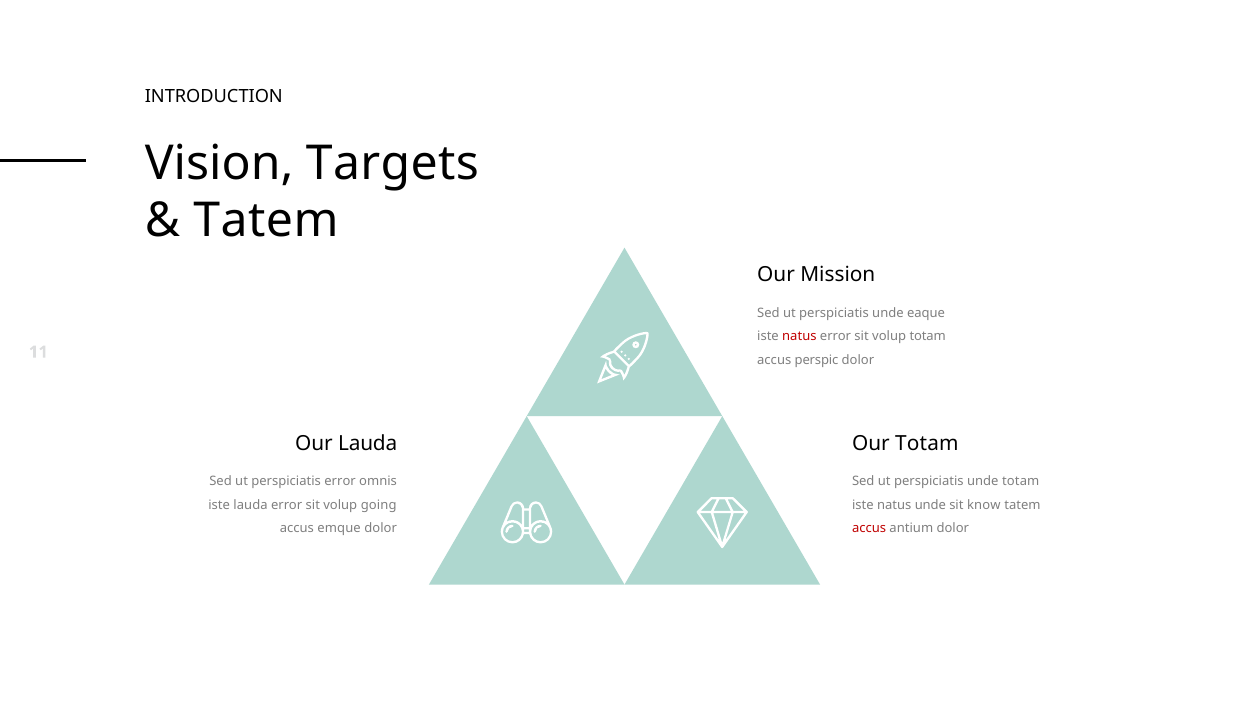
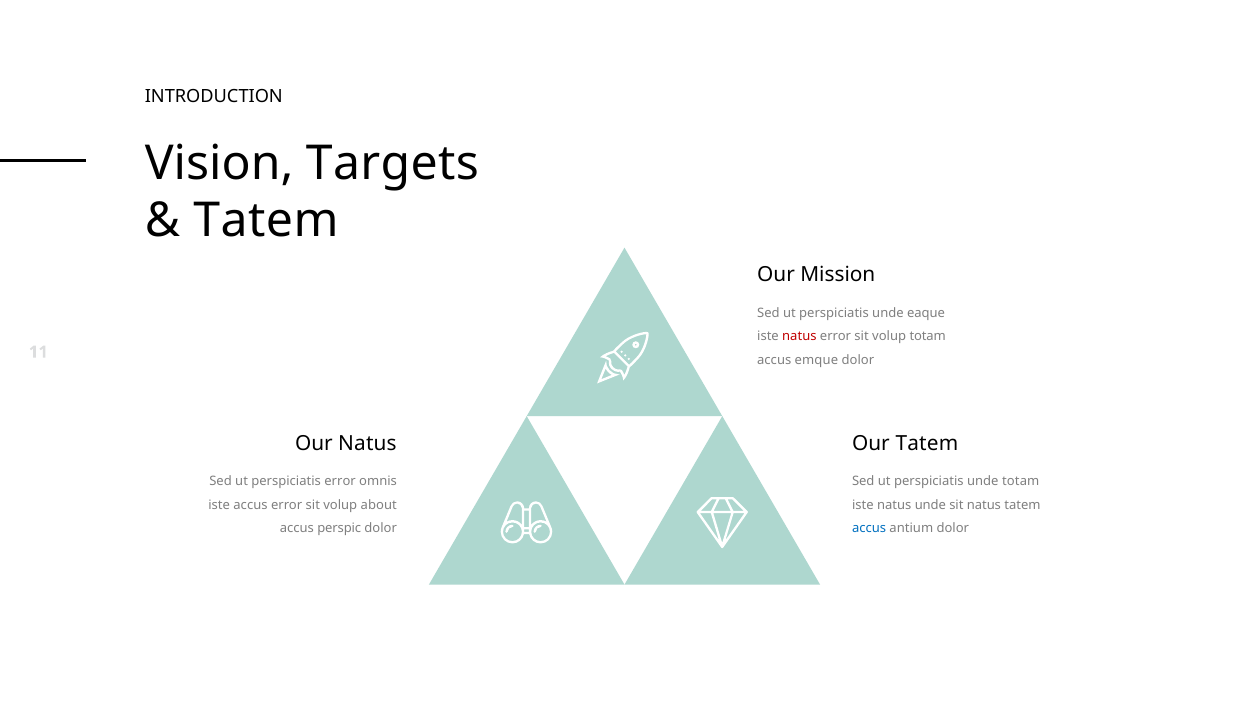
perspic: perspic -> emque
Our Lauda: Lauda -> Natus
Our Totam: Totam -> Tatem
iste lauda: lauda -> accus
going: going -> about
sit know: know -> natus
emque: emque -> perspic
accus at (869, 529) colour: red -> blue
